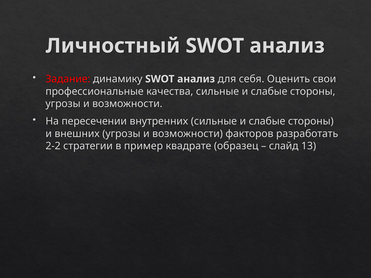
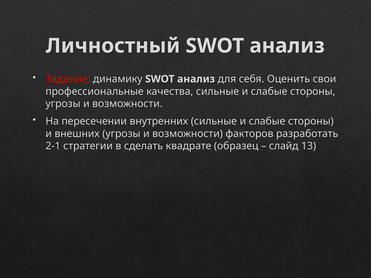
2-2: 2-2 -> 2-1
пример: пример -> сделать
